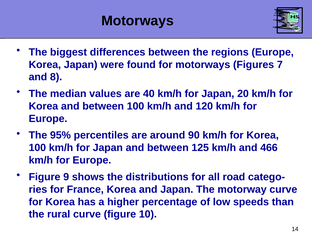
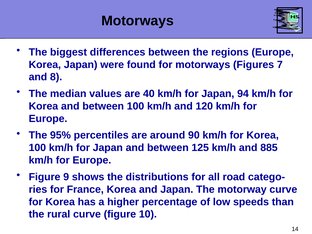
20: 20 -> 94
466: 466 -> 885
